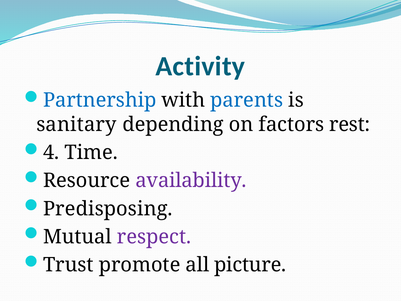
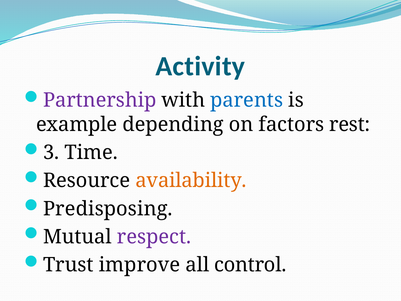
Partnership colour: blue -> purple
sanitary: sanitary -> example
4: 4 -> 3
availability colour: purple -> orange
promote: promote -> improve
picture: picture -> control
